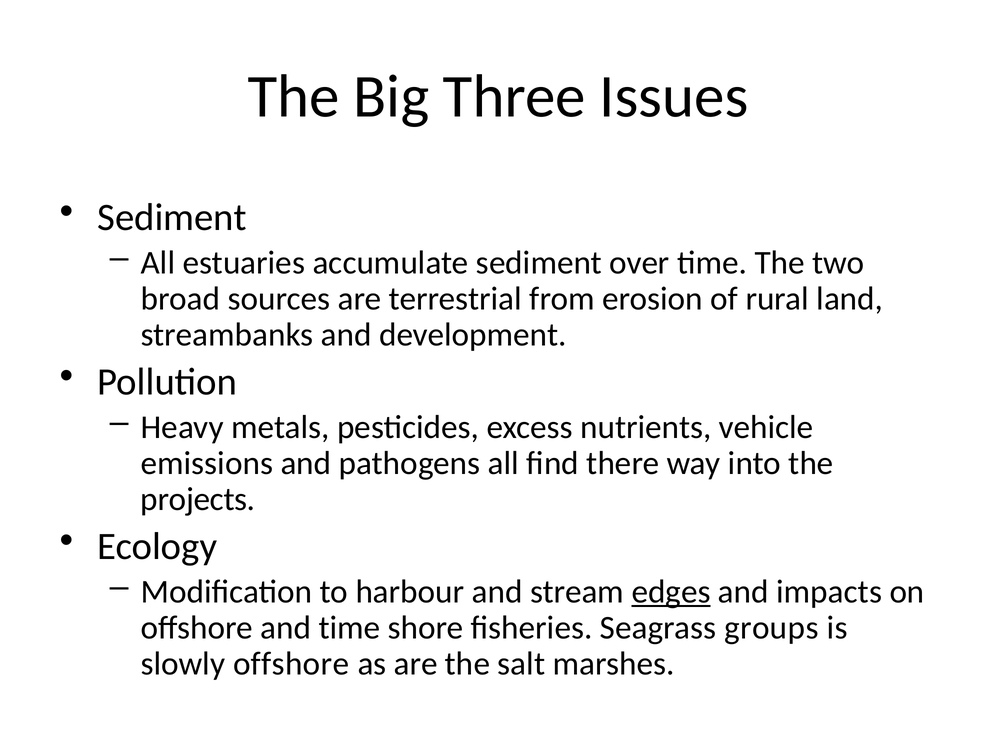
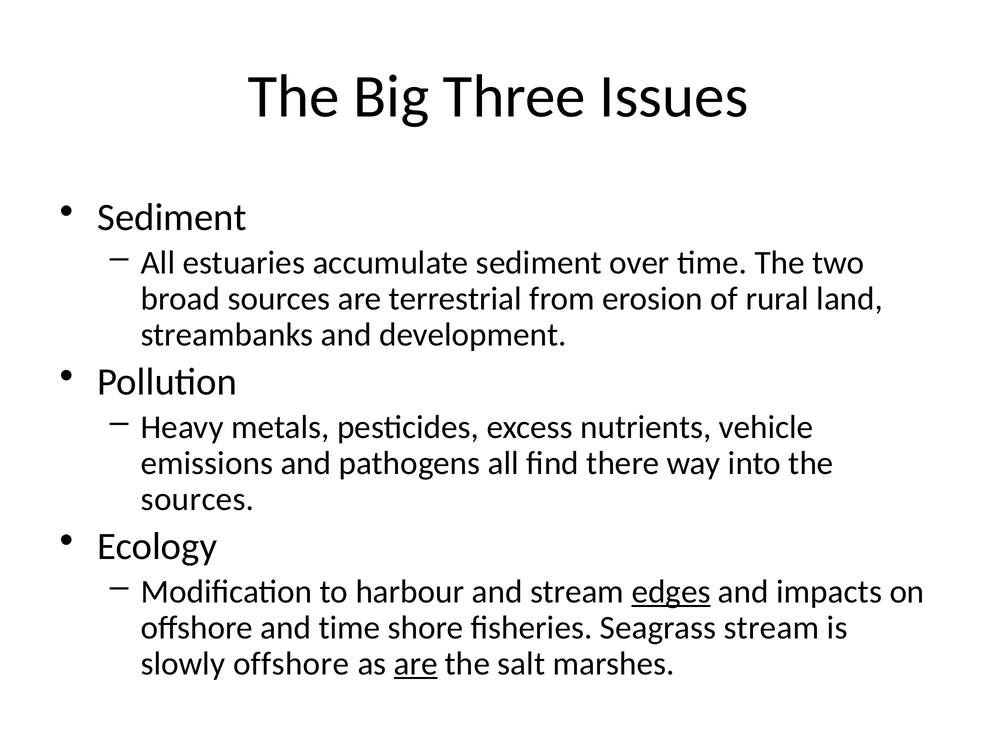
projects at (198, 499): projects -> sources
Seagrass groups: groups -> stream
are at (416, 663) underline: none -> present
